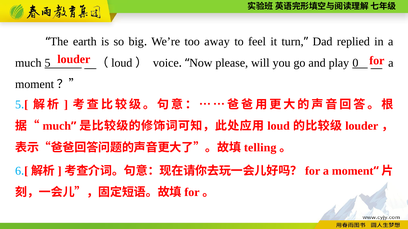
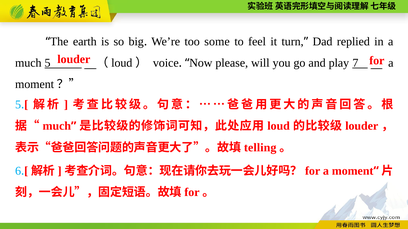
away: away -> some
0: 0 -> 7
